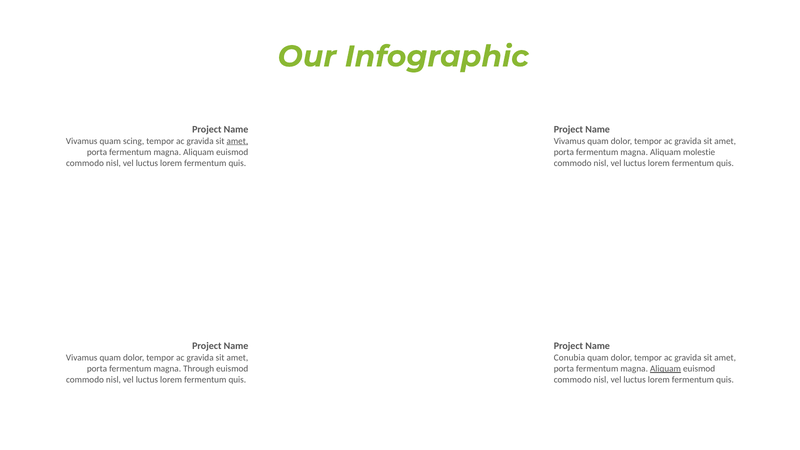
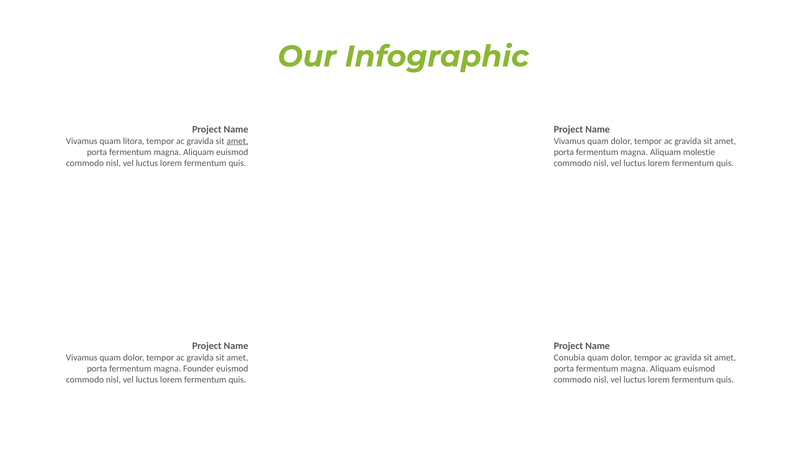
scing: scing -> litora
Through: Through -> Founder
Aliquam at (665, 369) underline: present -> none
